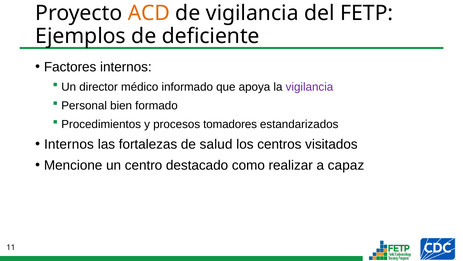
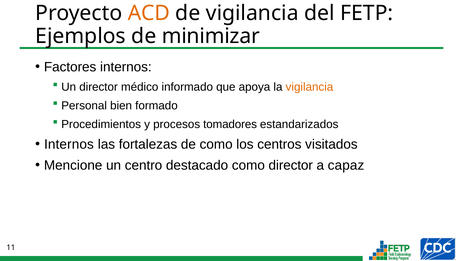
deficiente: deficiente -> minimizar
vigilancia at (309, 87) colour: purple -> orange
de salud: salud -> como
como realizar: realizar -> director
